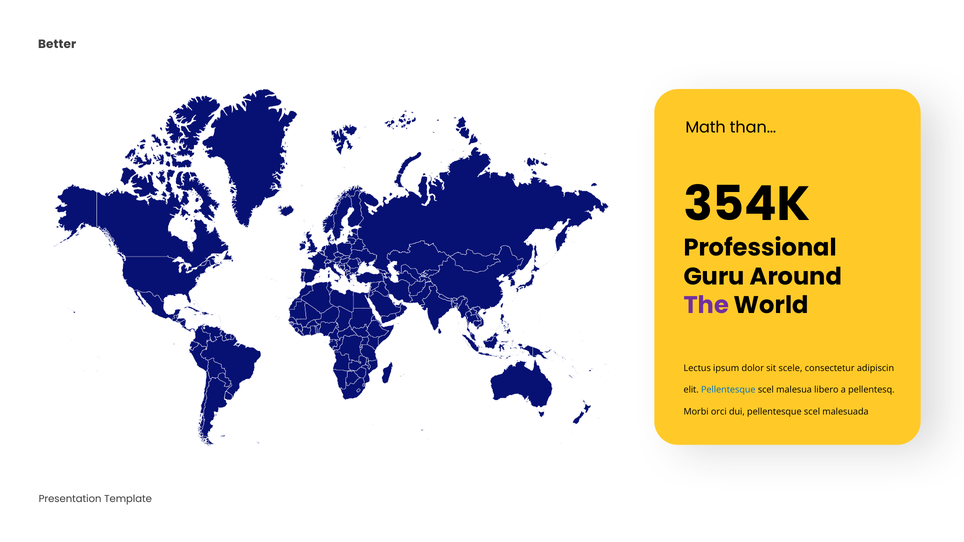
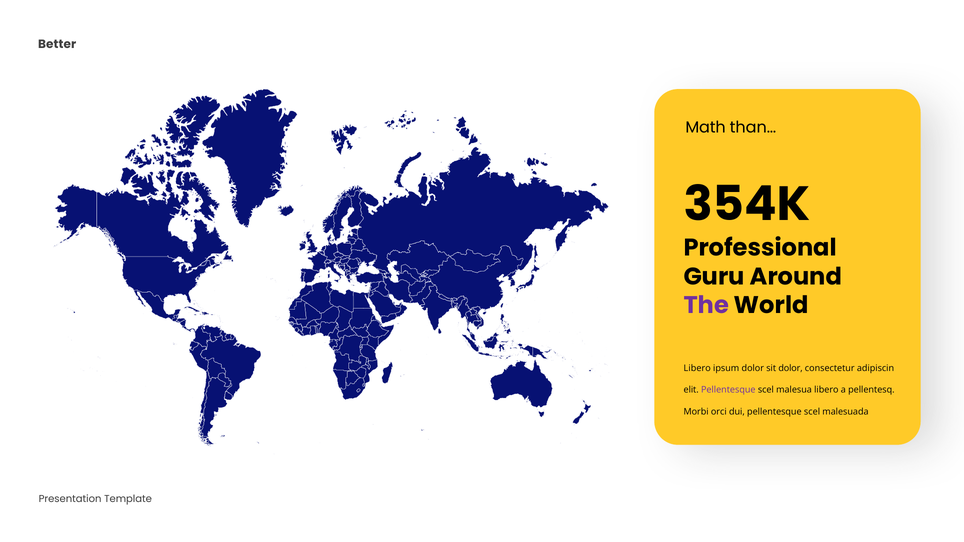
Lectus at (697, 368): Lectus -> Libero
sit scele: scele -> dolor
Pellentesque at (728, 390) colour: blue -> purple
